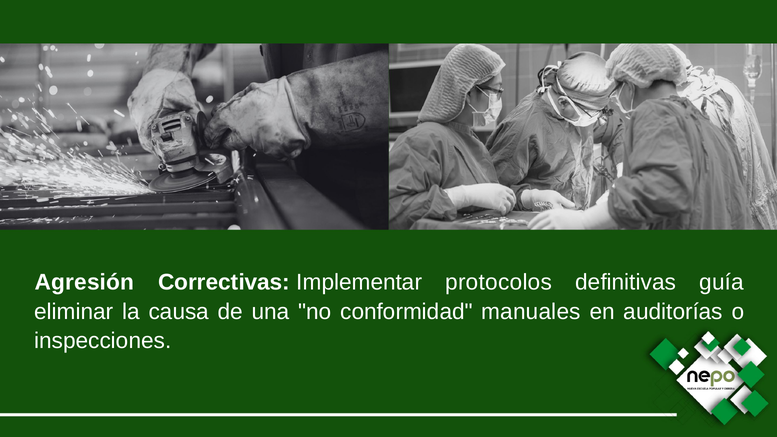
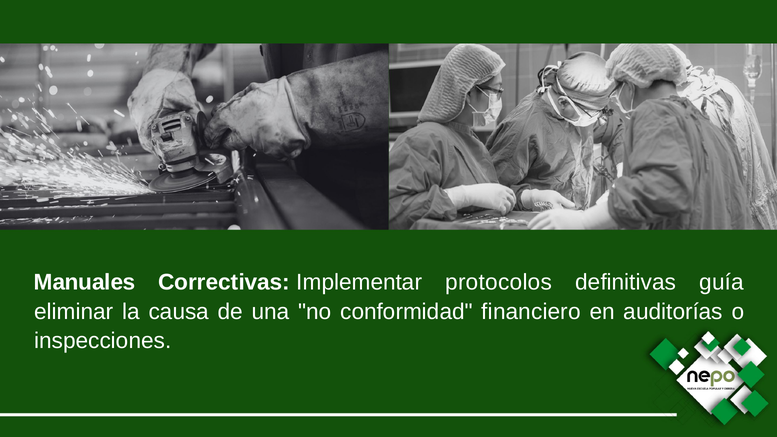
Agresión: Agresión -> Manuales
manuales: manuales -> financiero
